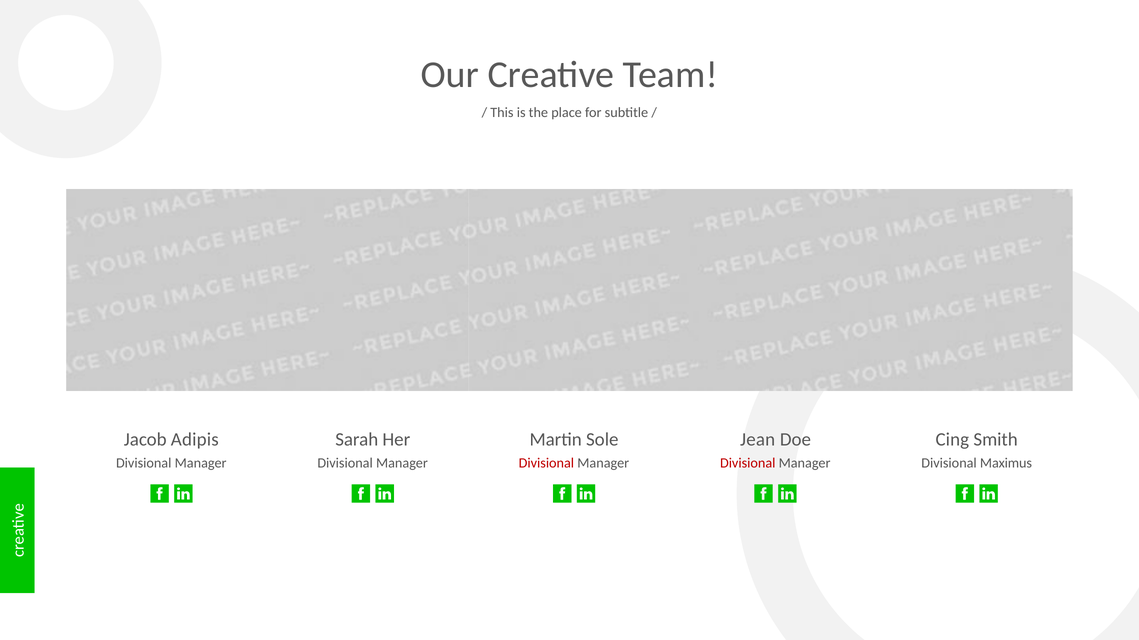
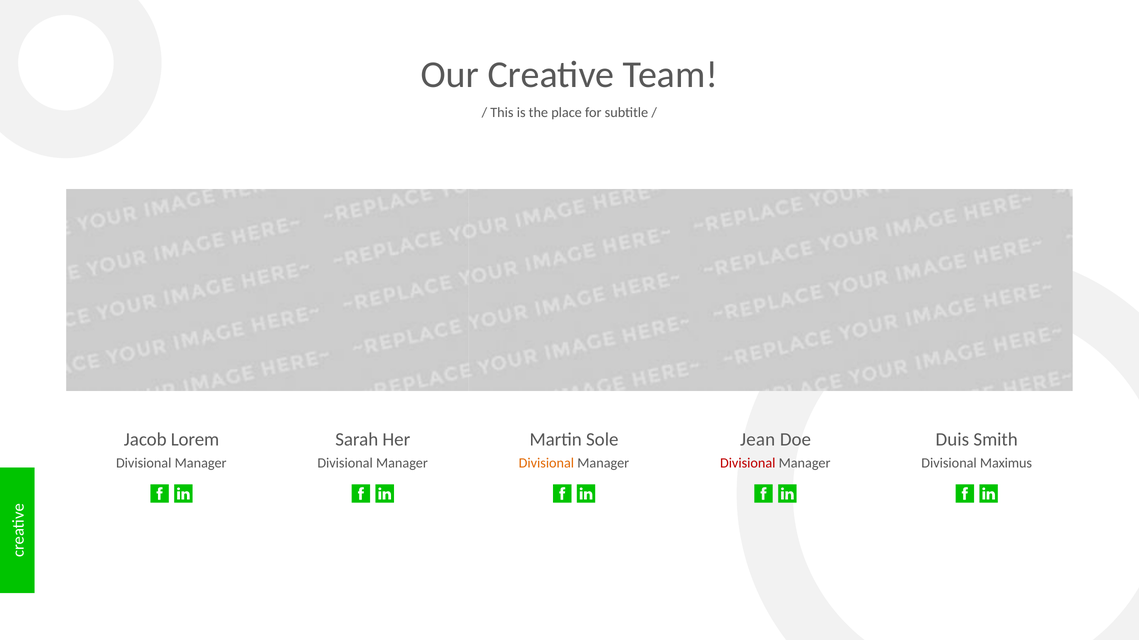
Adipis: Adipis -> Lorem
Cing: Cing -> Duis
Divisional at (546, 464) colour: red -> orange
